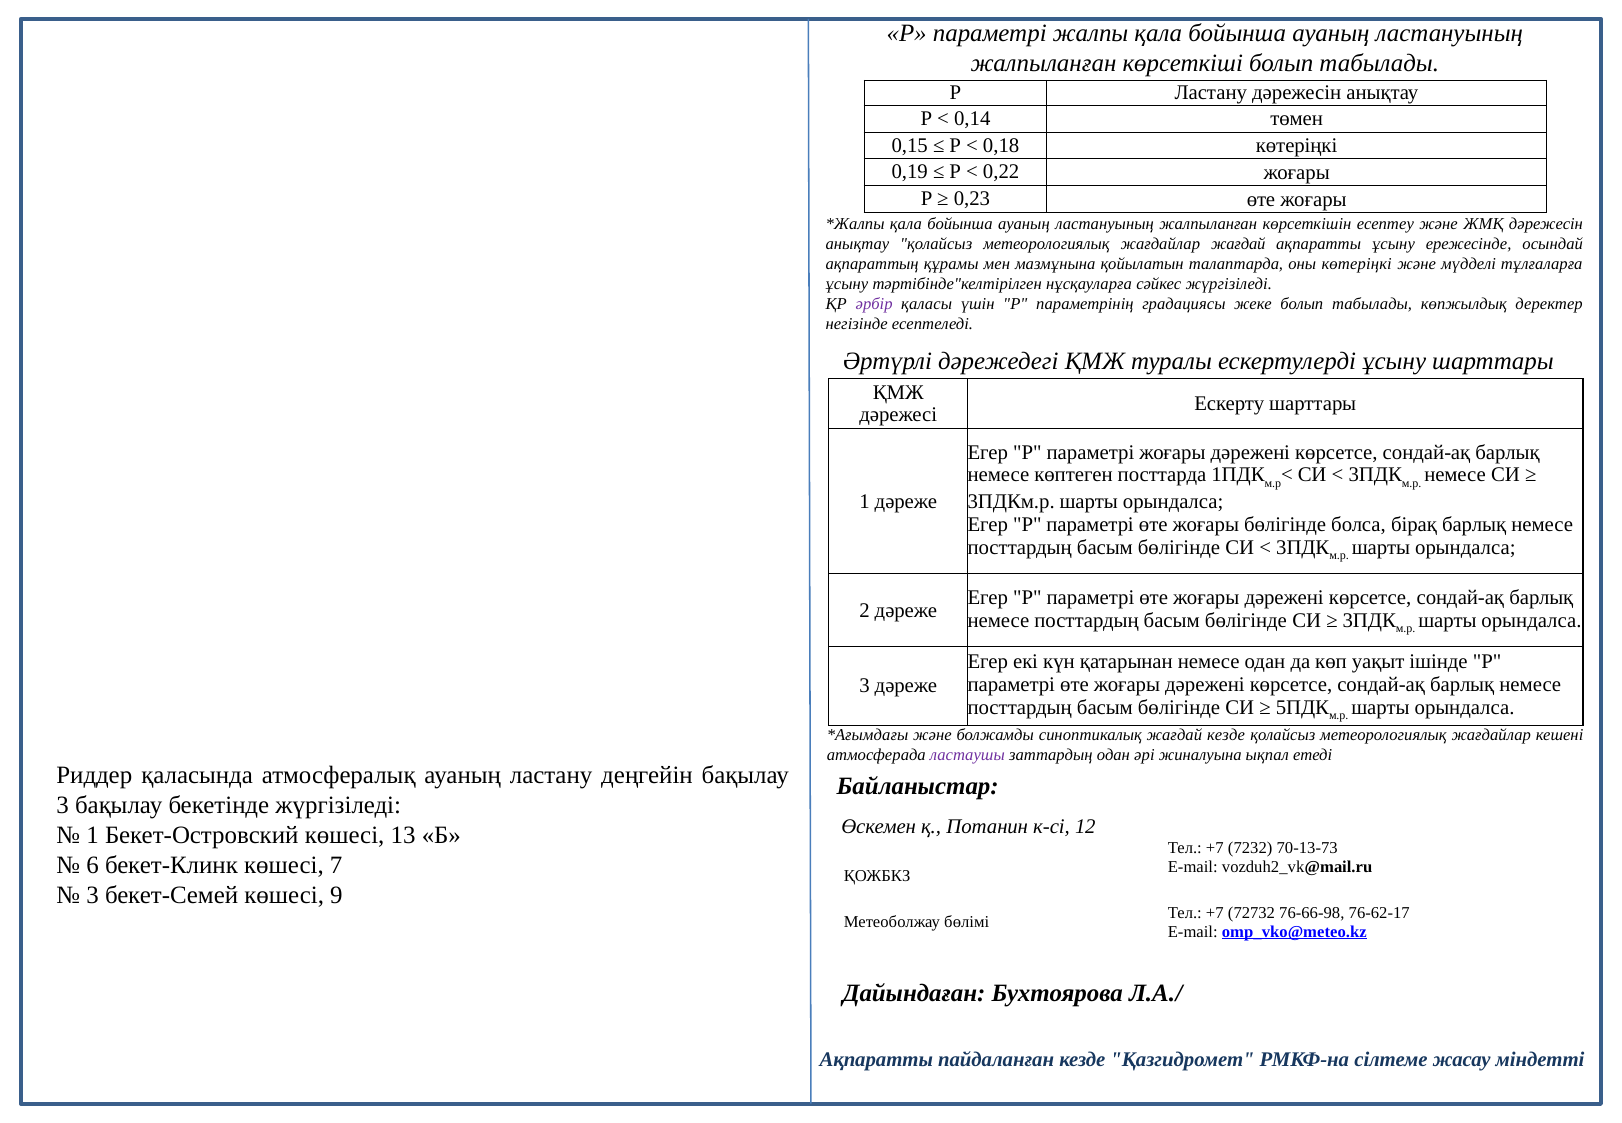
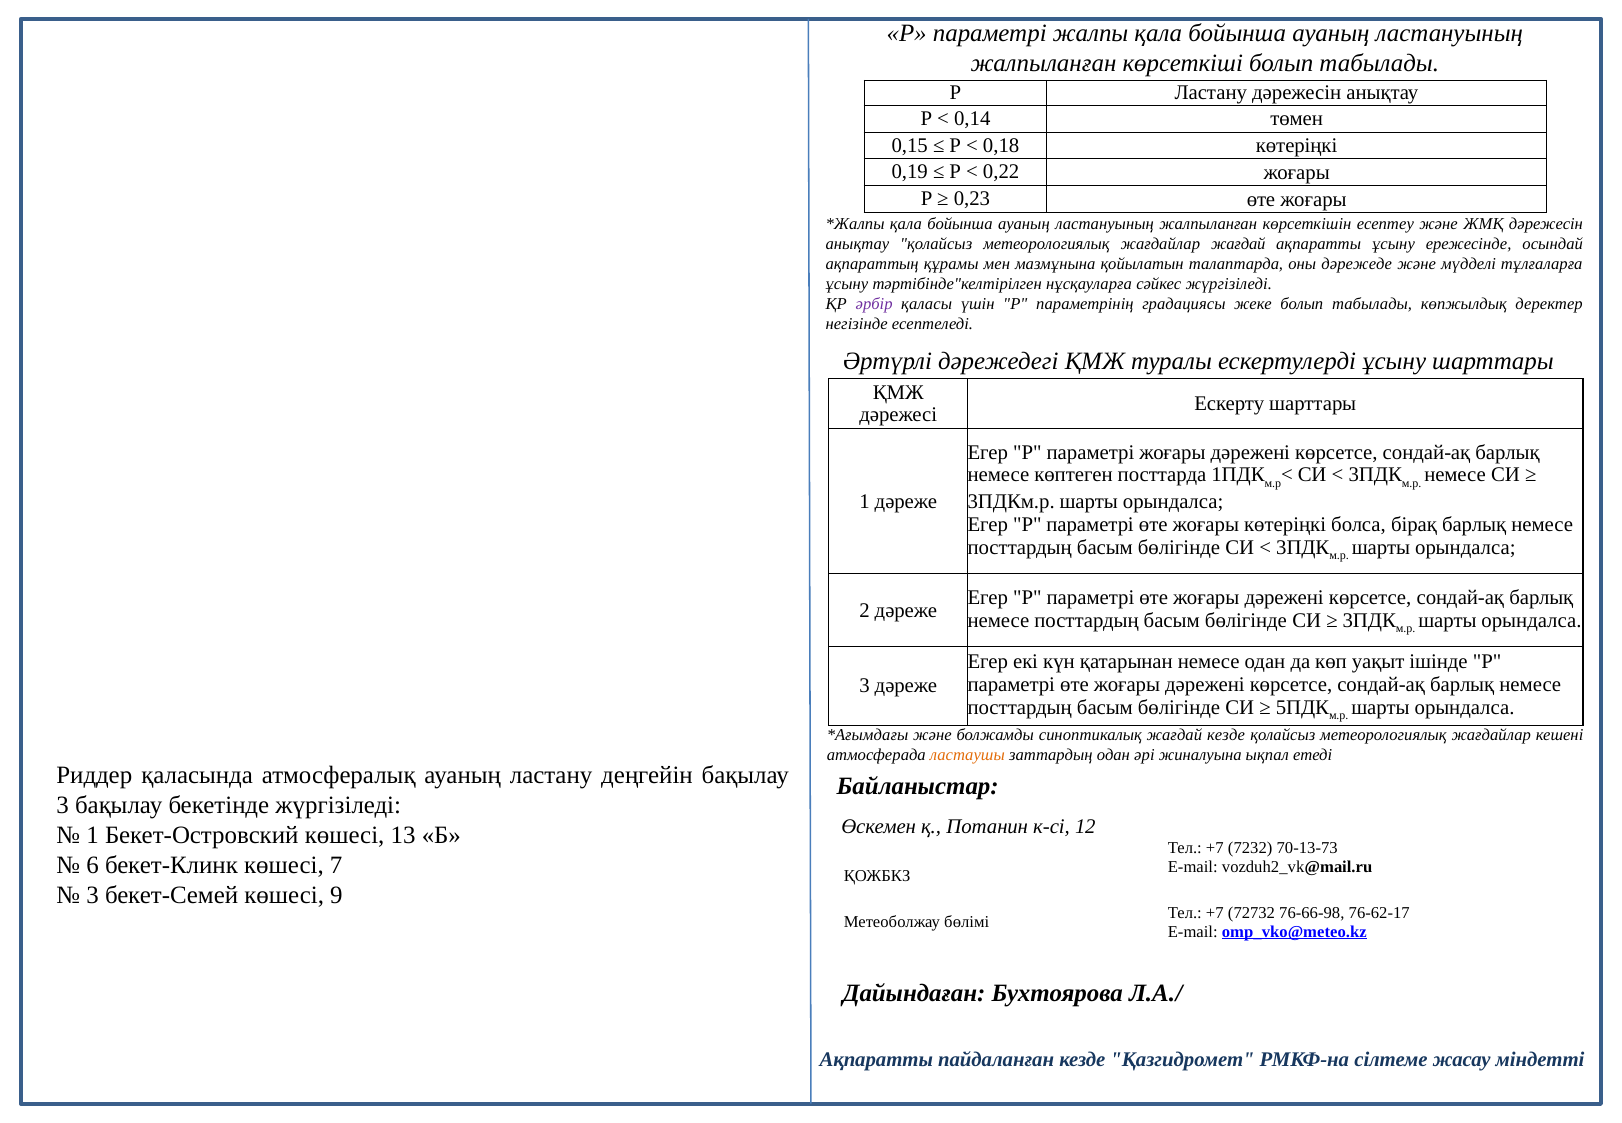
оны көтеріңкі: көтеріңкі -> дәрежеде
жоғары бөлігінде: бөлігінде -> көтеріңкі
ластаушы colour: purple -> orange
